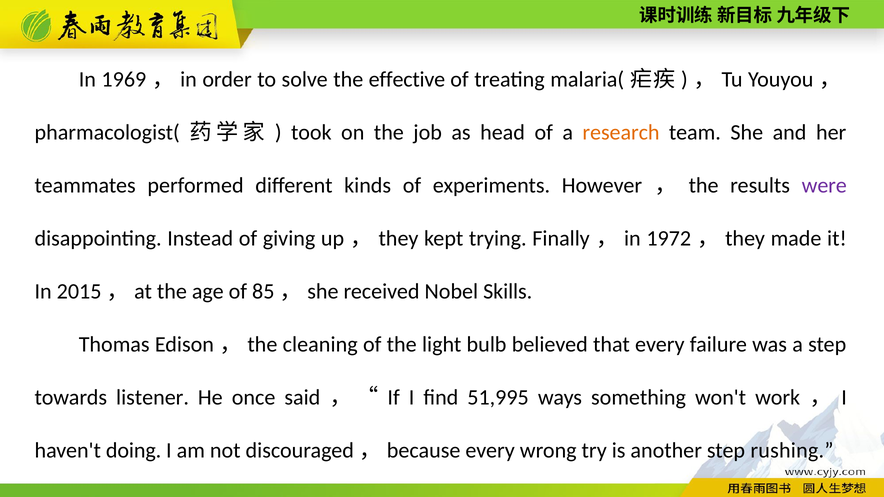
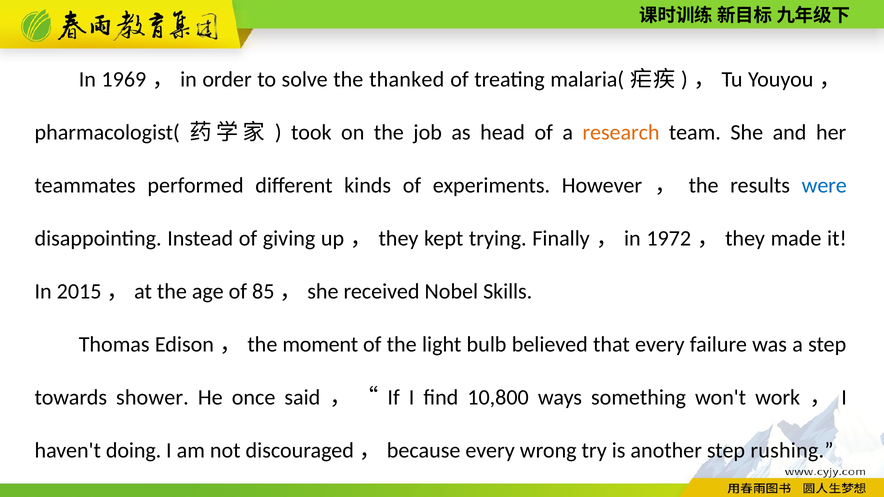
effective: effective -> thanked
were colour: purple -> blue
cleaning: cleaning -> moment
listener: listener -> shower
51,995: 51,995 -> 10,800
